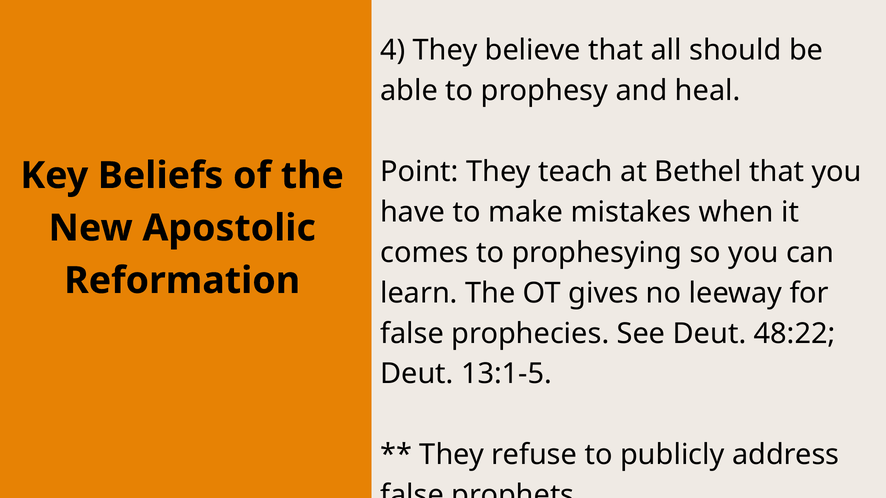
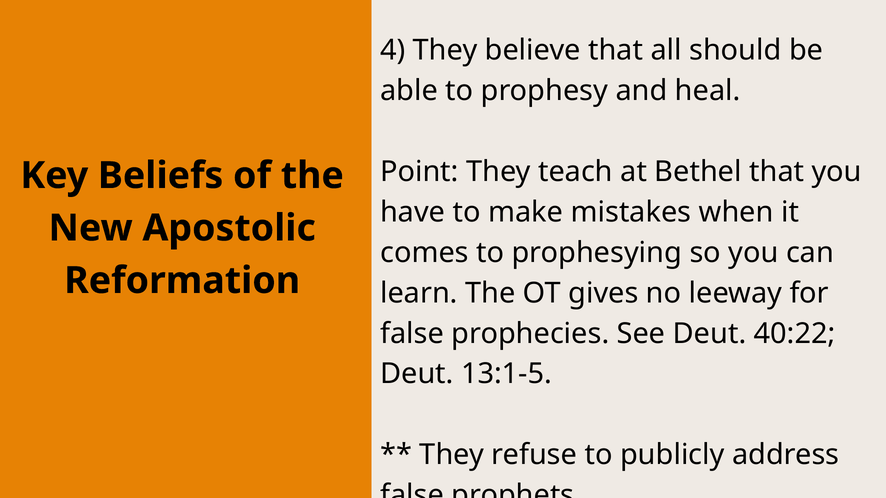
48:22: 48:22 -> 40:22
